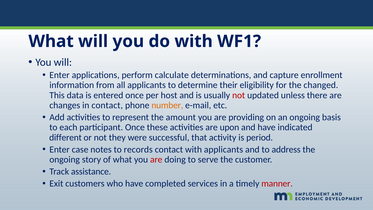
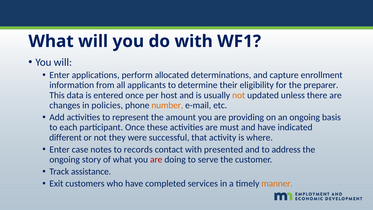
calculate: calculate -> allocated
changed: changed -> preparer
not at (239, 95) colour: red -> orange
in contact: contact -> policies
upon: upon -> must
period: period -> where
with applicants: applicants -> presented
manner colour: red -> orange
